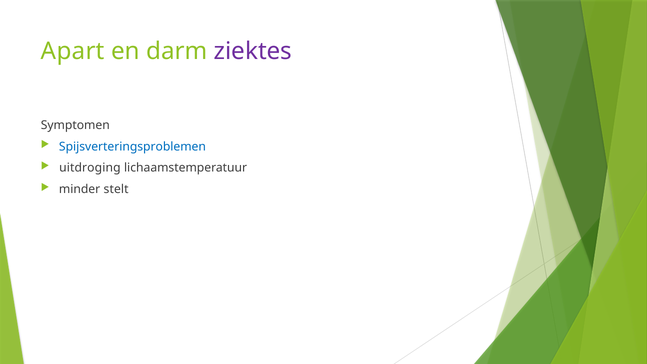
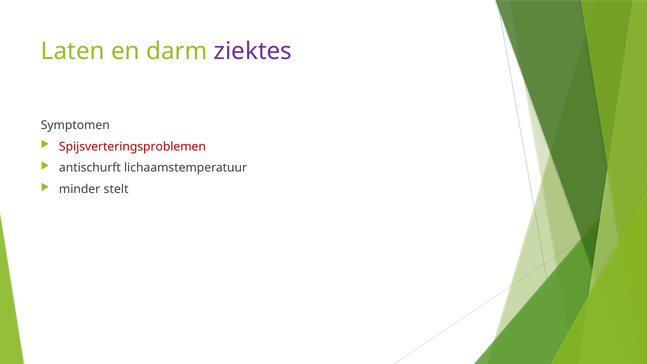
Apart: Apart -> Laten
Spijsverteringsproblemen colour: blue -> red
uitdroging: uitdroging -> antischurft
